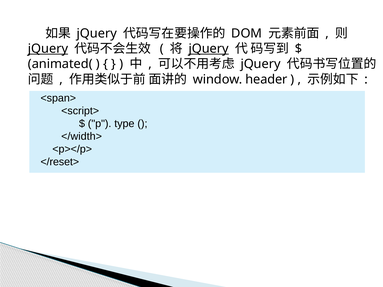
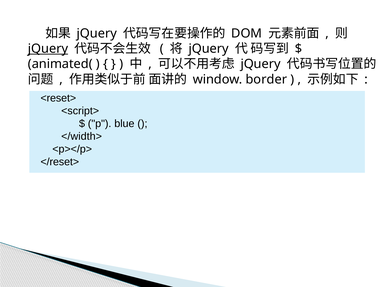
jQuery at (209, 49) underline: present -> none
header: header -> border
<span>: <span> -> <reset>
type: type -> blue
